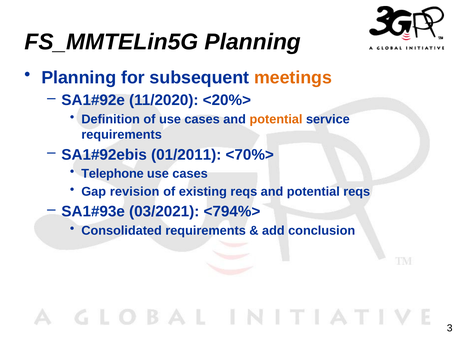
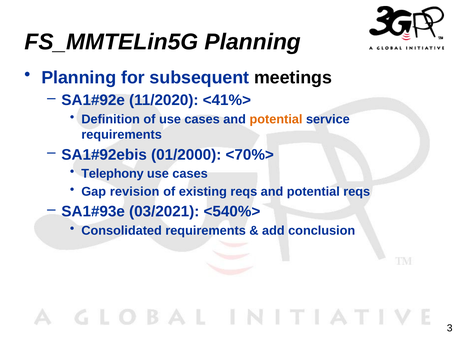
meetings colour: orange -> black
<20%>: <20%> -> <41%>
01/2011: 01/2011 -> 01/2000
Telephone: Telephone -> Telephony
<794%>: <794%> -> <540%>
